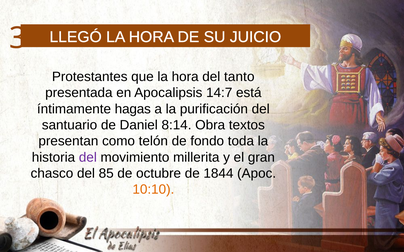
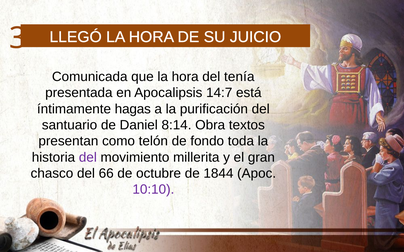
Protestantes: Protestantes -> Comunicada
tanto: tanto -> tenía
85: 85 -> 66
10:10 colour: orange -> purple
